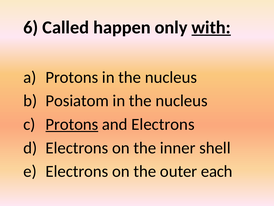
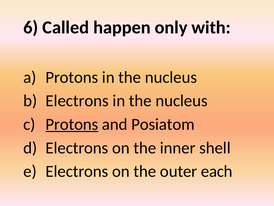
with underline: present -> none
Posiatom at (77, 101): Posiatom -> Electrons
and Electrons: Electrons -> Posiatom
